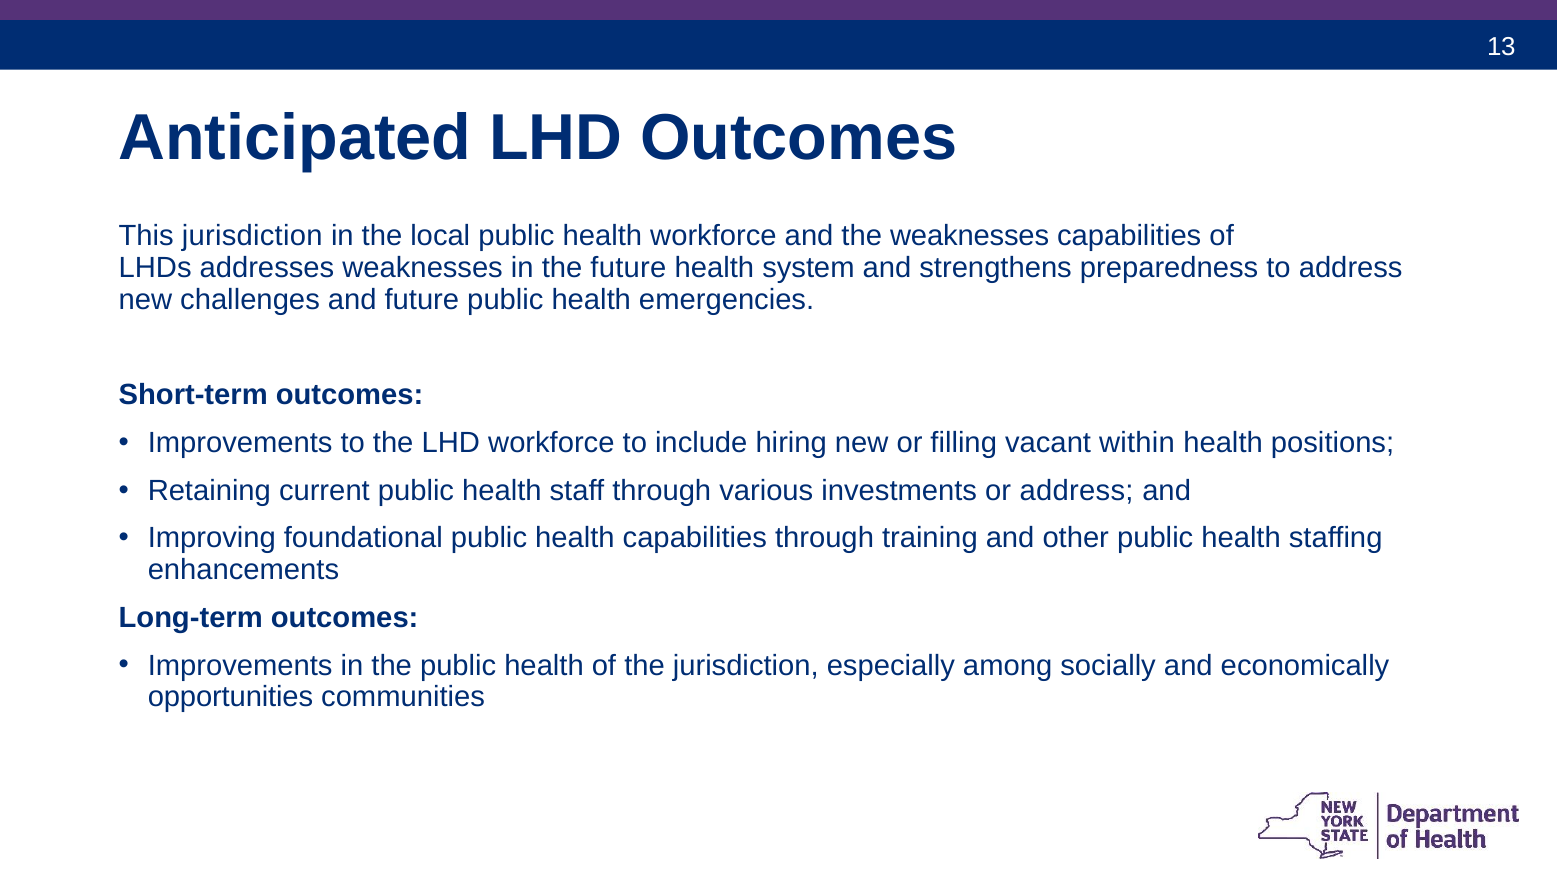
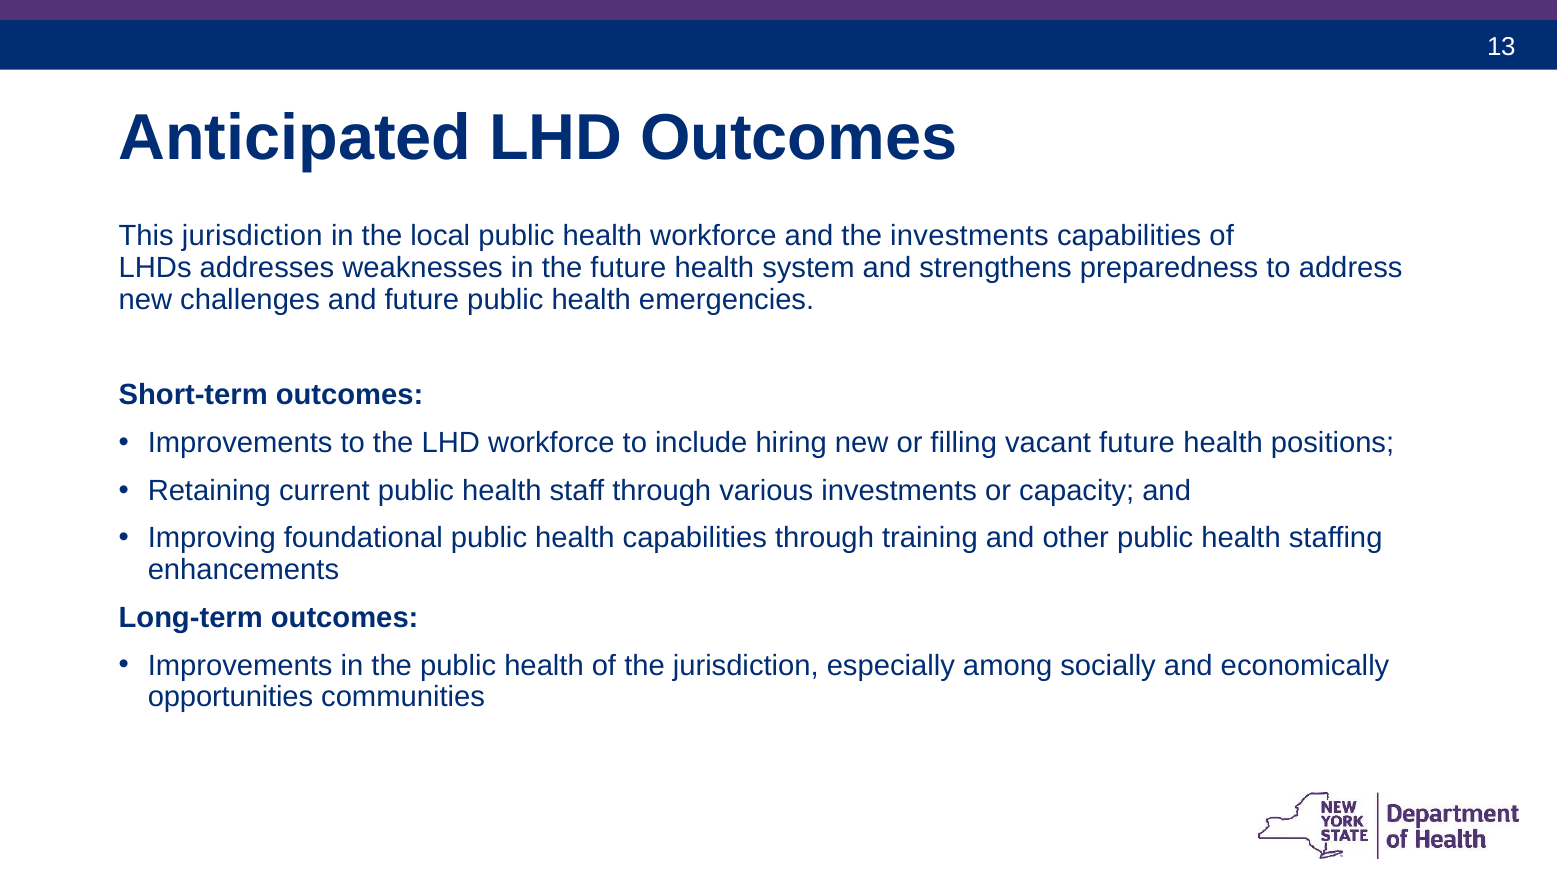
the weaknesses: weaknesses -> investments
vacant within: within -> future
or address: address -> capacity
